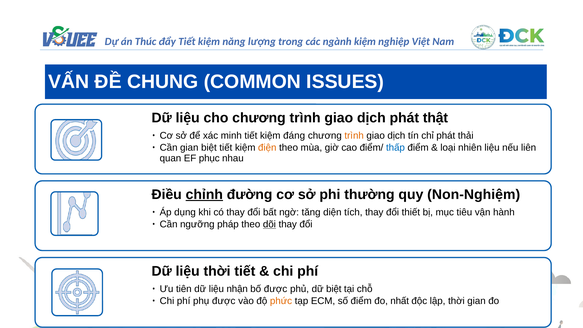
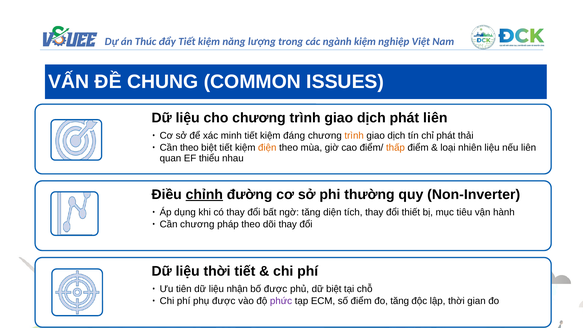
phát thật: thật -> liên
Cần gian: gian -> theo
thấp colour: blue -> orange
phục: phục -> thiểu
Non-Nghiệm: Non-Nghiệm -> Non-Inverter
Cần ngưỡng: ngưỡng -> chương
dõi underline: present -> none
phức colour: orange -> purple
đo nhất: nhất -> tăng
